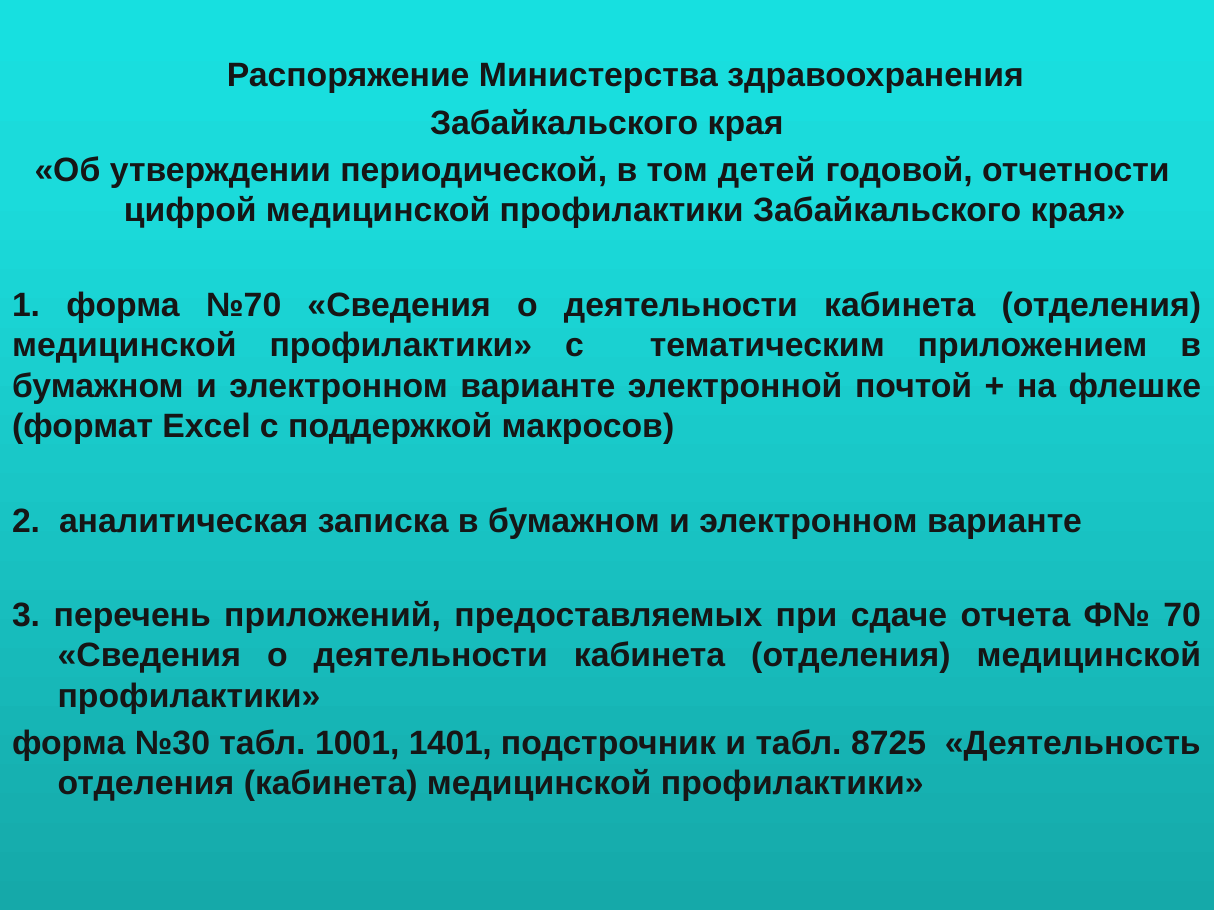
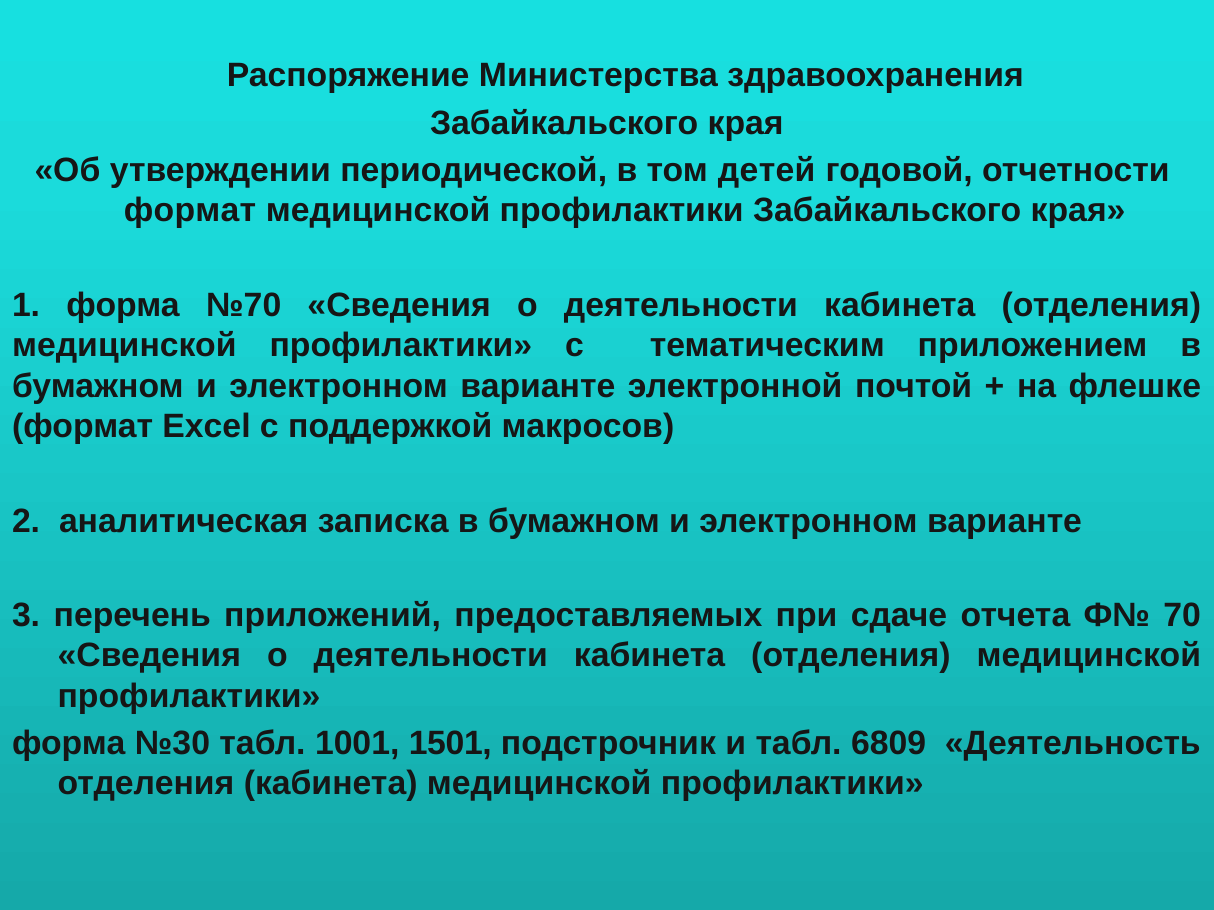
цифрой at (190, 211): цифрой -> формат
1401: 1401 -> 1501
8725: 8725 -> 6809
